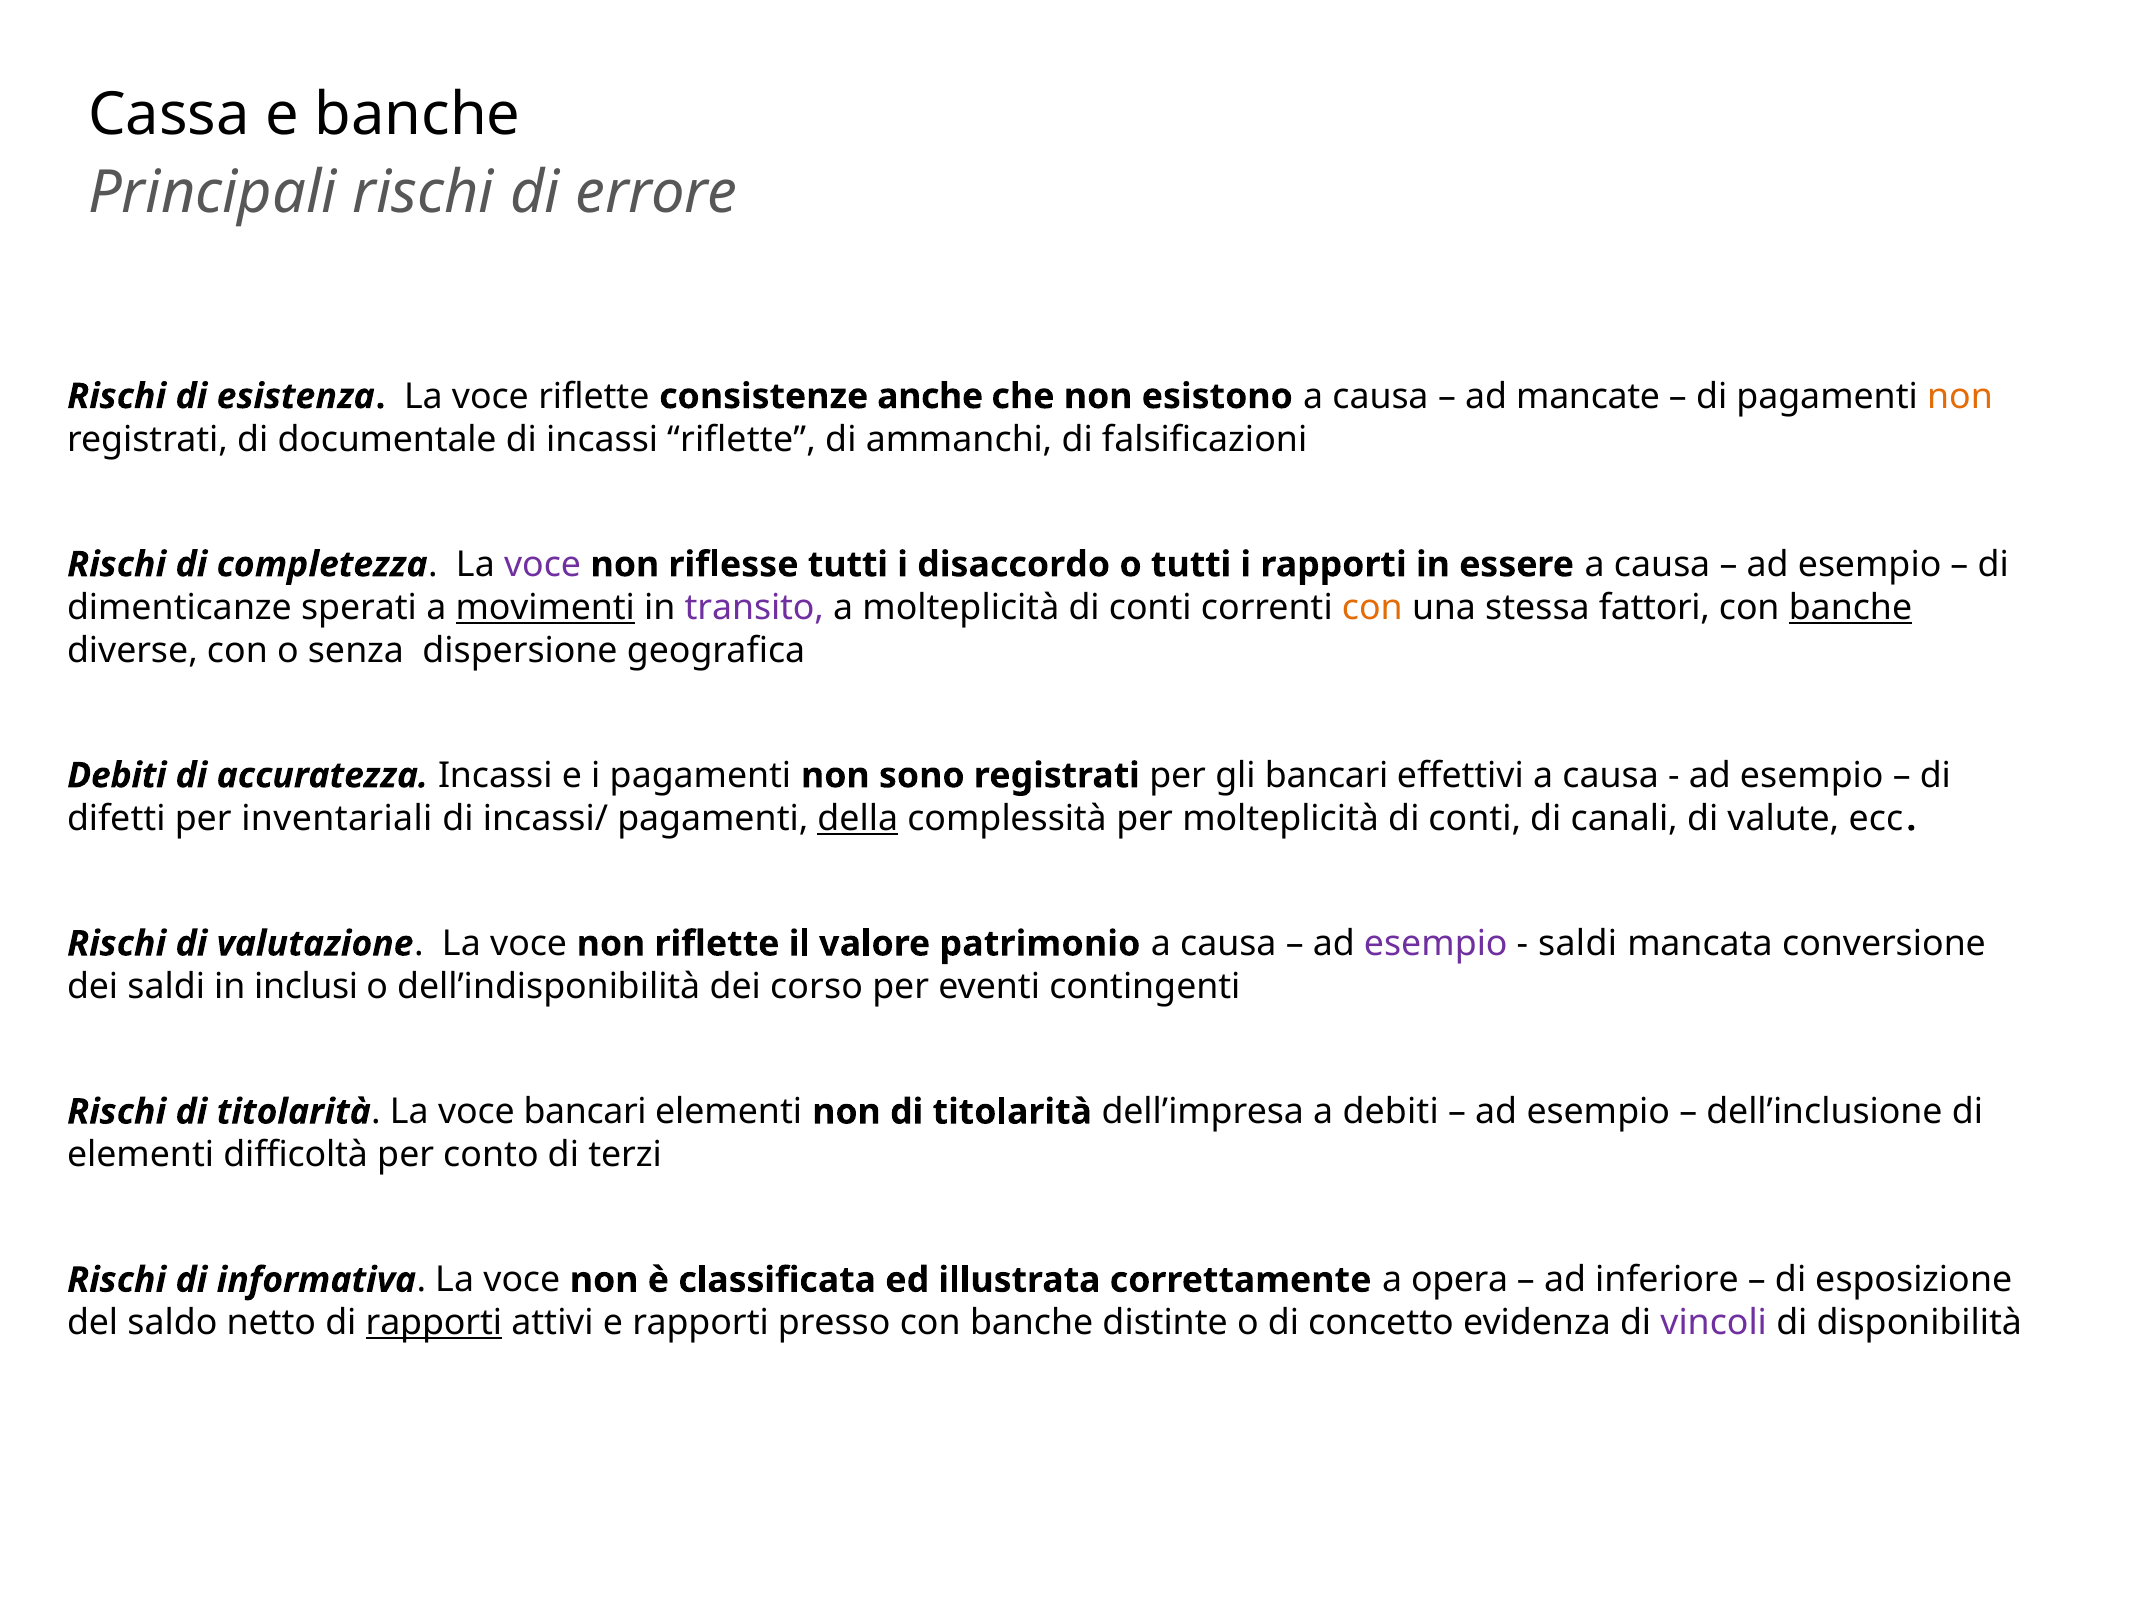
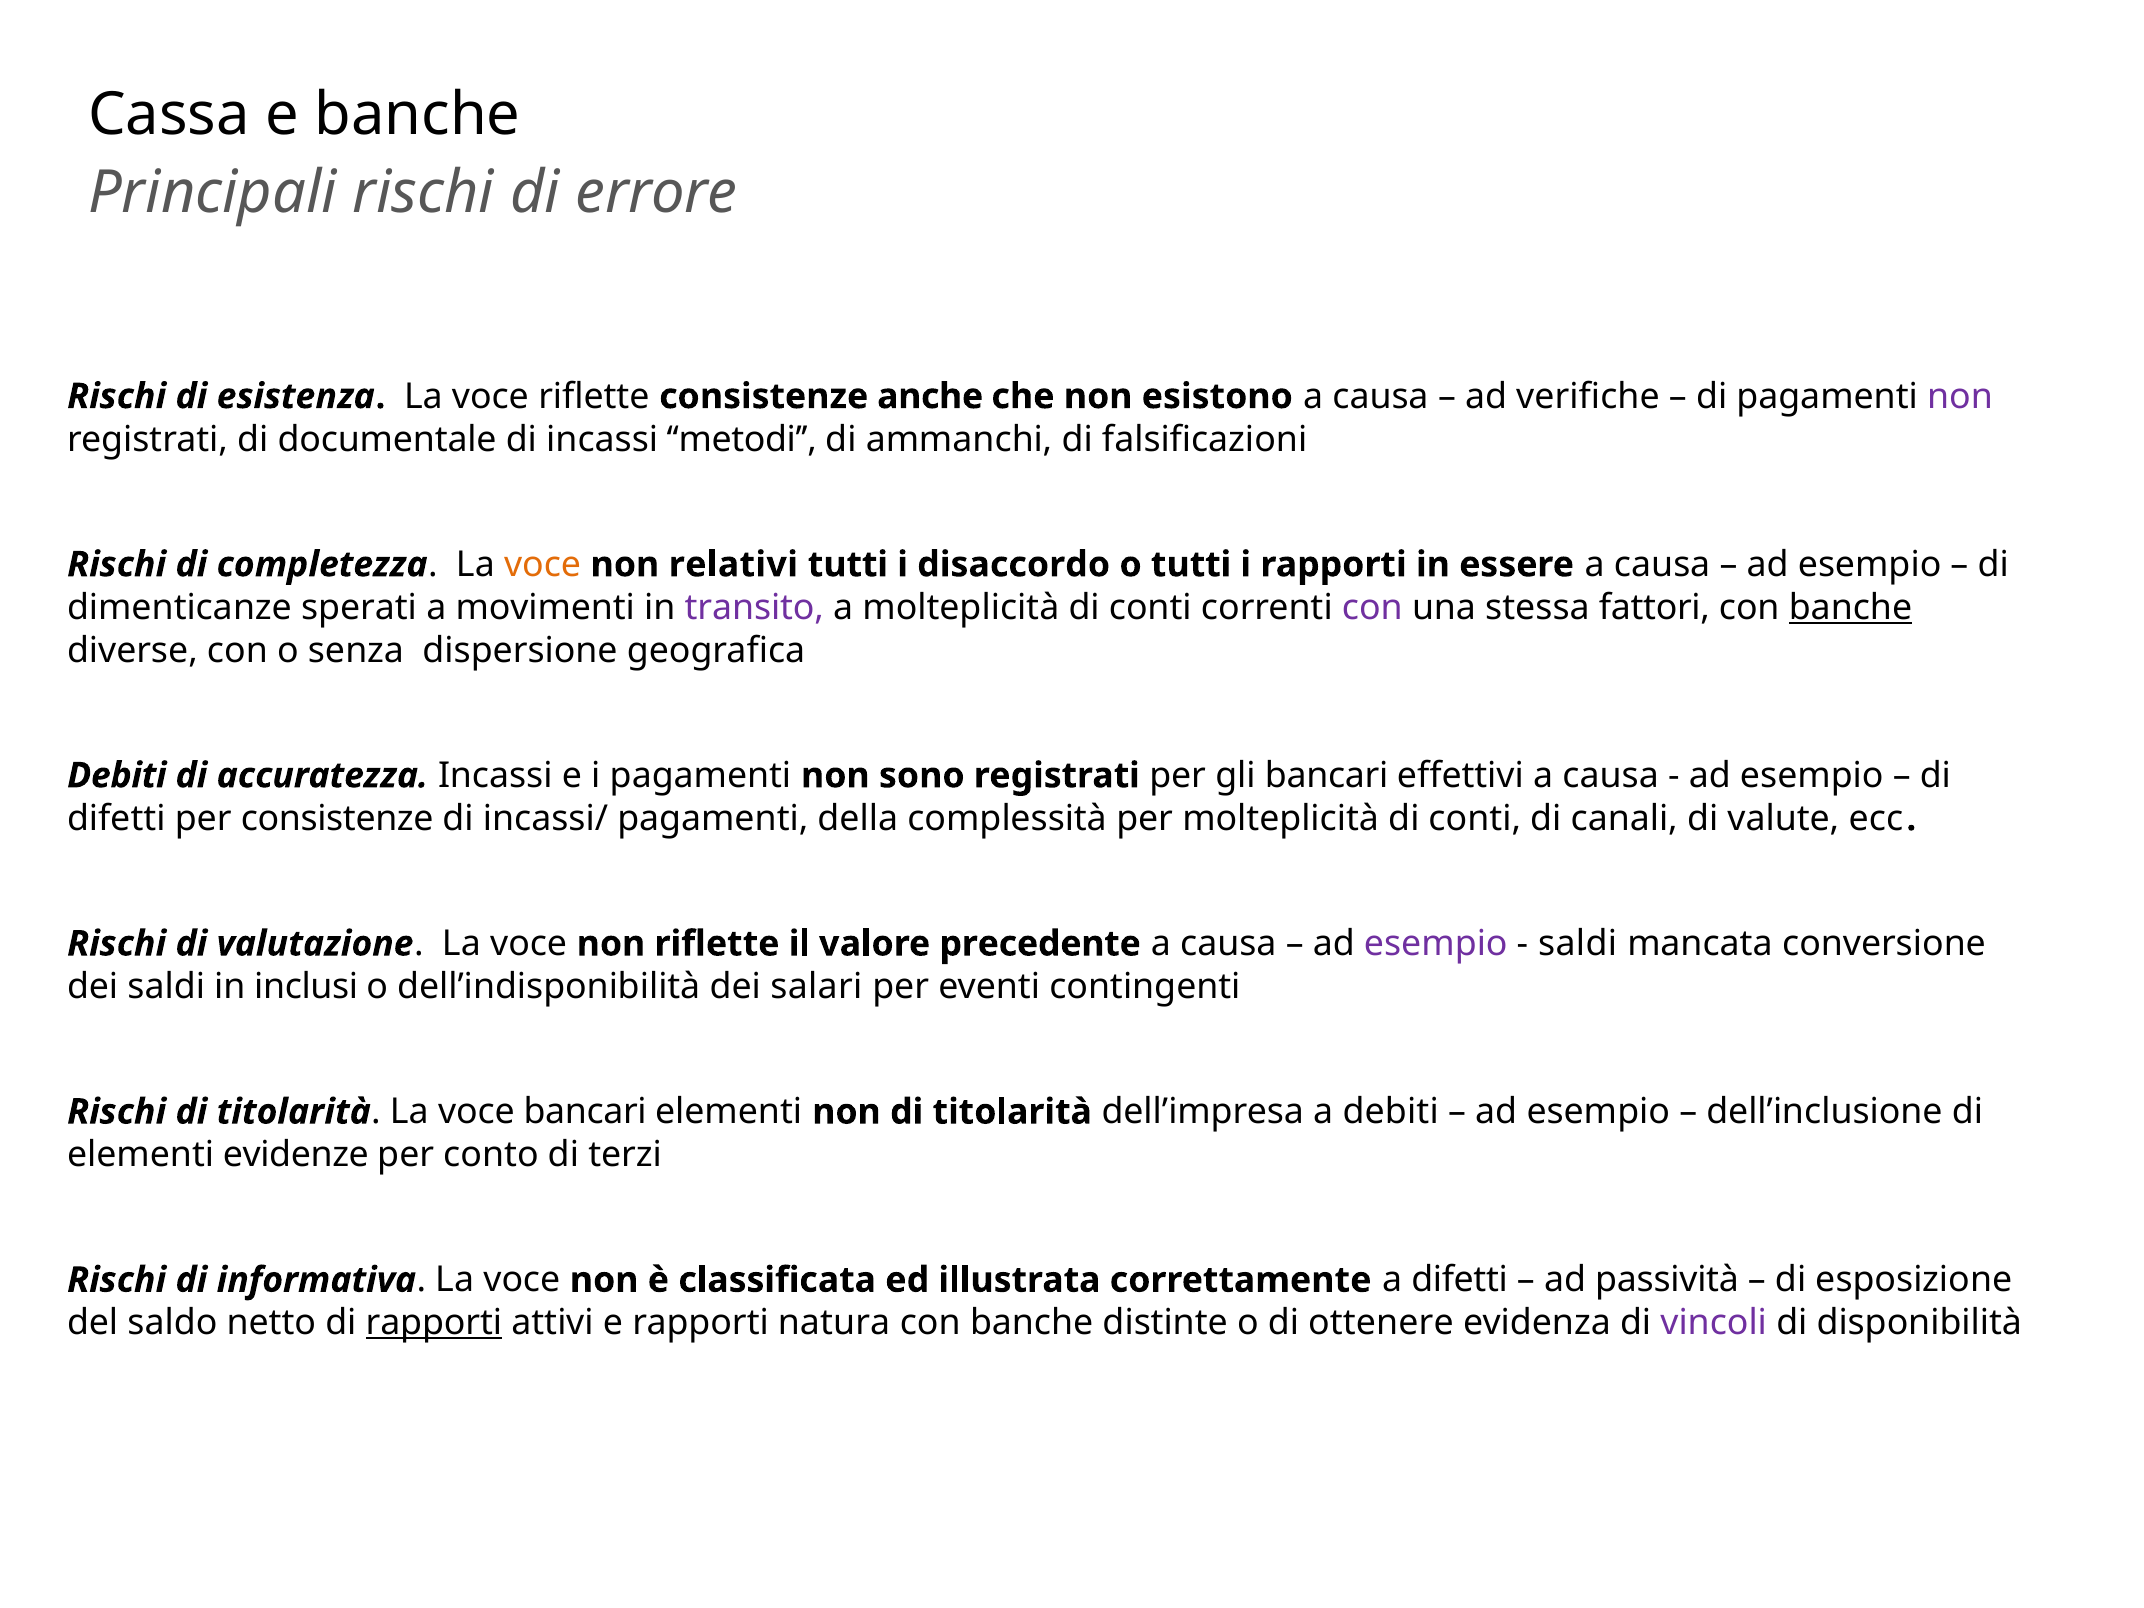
mancate: mancate -> verifiche
non at (1960, 396) colour: orange -> purple
incassi riflette: riflette -> metodi
voce at (543, 565) colour: purple -> orange
riflesse: riflesse -> relativi
movimenti underline: present -> none
con at (1372, 607) colour: orange -> purple
per inventariali: inventariali -> consistenze
della underline: present -> none
patrimonio: patrimonio -> precedente
corso: corso -> salari
difficoltà: difficoltà -> evidenze
a opera: opera -> difetti
inferiore: inferiore -> passività
presso: presso -> natura
concetto: concetto -> ottenere
